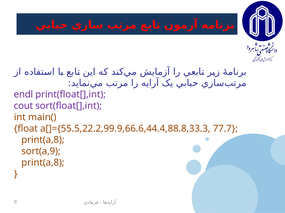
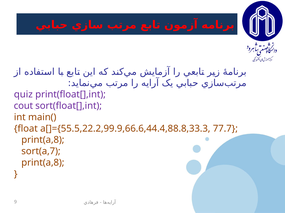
endl: endl -> quiz
sort(a,9: sort(a,9 -> sort(a,7
